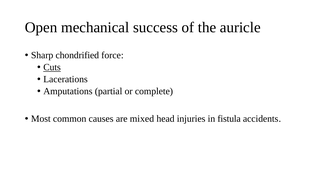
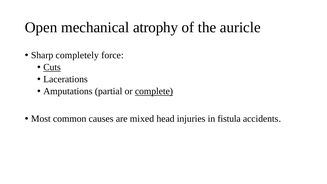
success: success -> atrophy
chondrified: chondrified -> completely
complete underline: none -> present
